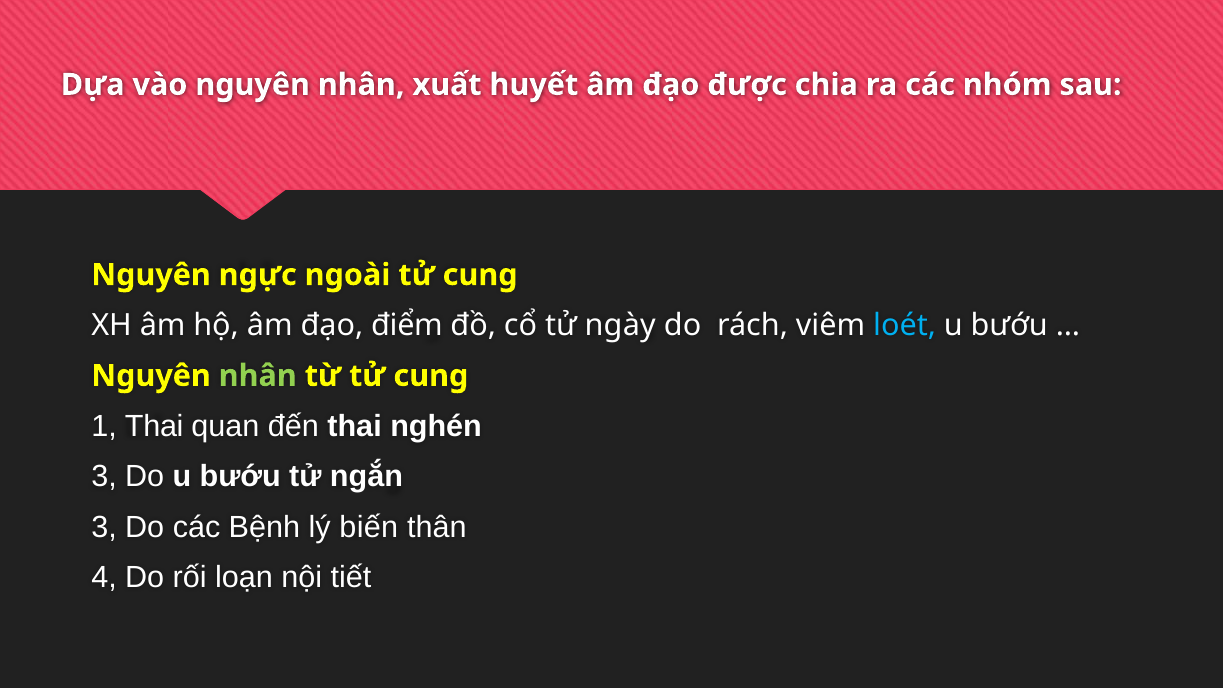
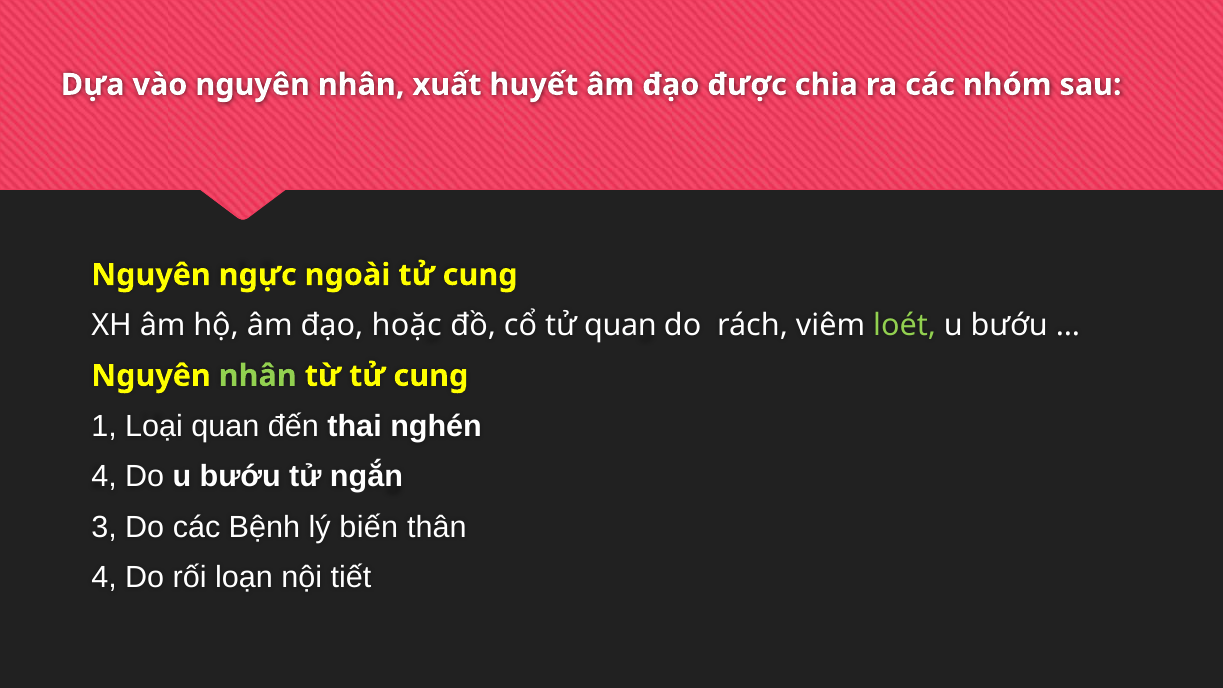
điểm: điểm -> hoặc
tử ngày: ngày -> quan
loét colour: light blue -> light green
1 Thai: Thai -> Loại
3 at (104, 477): 3 -> 4
